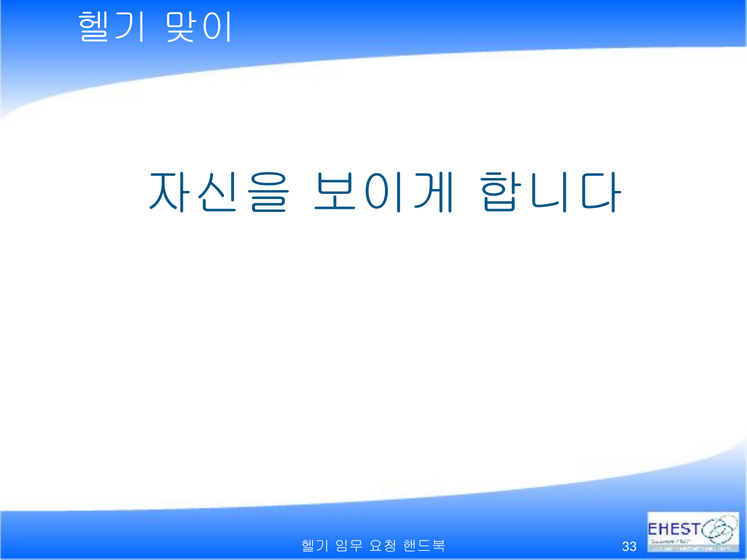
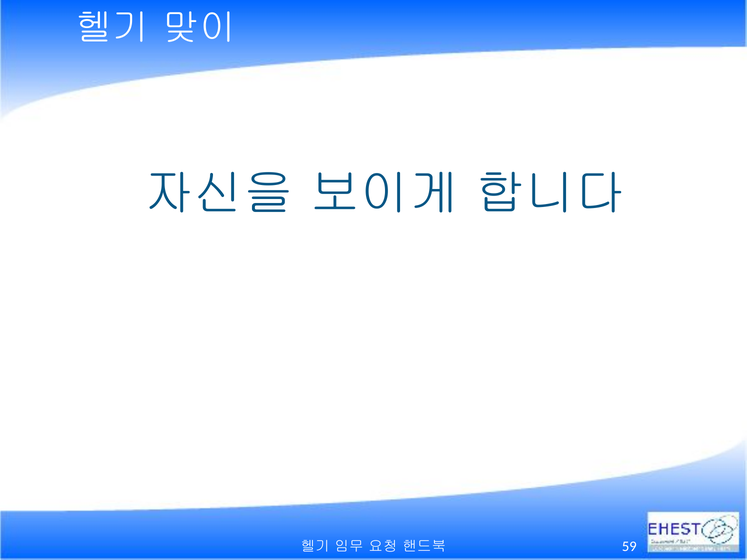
33: 33 -> 59
